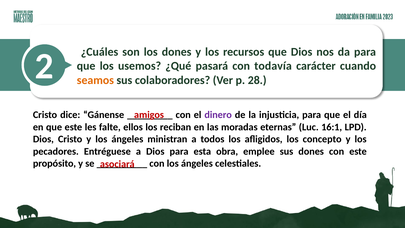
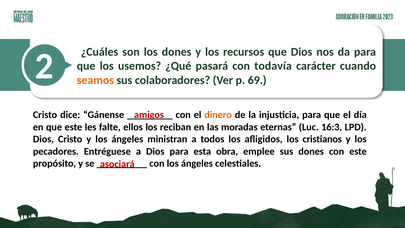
28: 28 -> 69
dinero colour: purple -> orange
16:1: 16:1 -> 16:3
concepto: concepto -> cristianos
